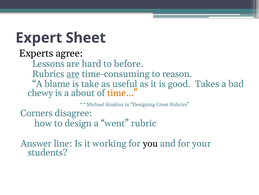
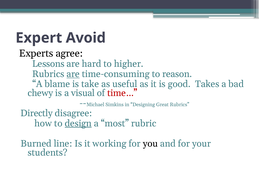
Sheet: Sheet -> Avoid
before: before -> higher
about: about -> visual
time… colour: orange -> red
Corners: Corners -> Directly
design underline: none -> present
went: went -> most
Answer: Answer -> Burned
